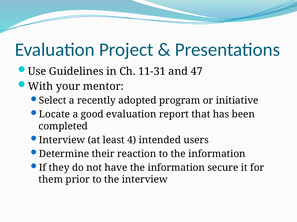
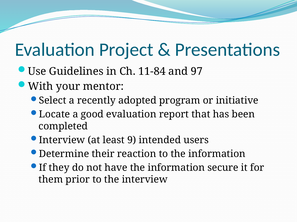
11-31: 11-31 -> 11-84
47: 47 -> 97
4: 4 -> 9
